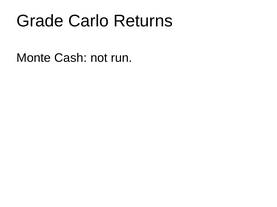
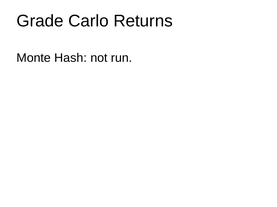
Cash: Cash -> Hash
